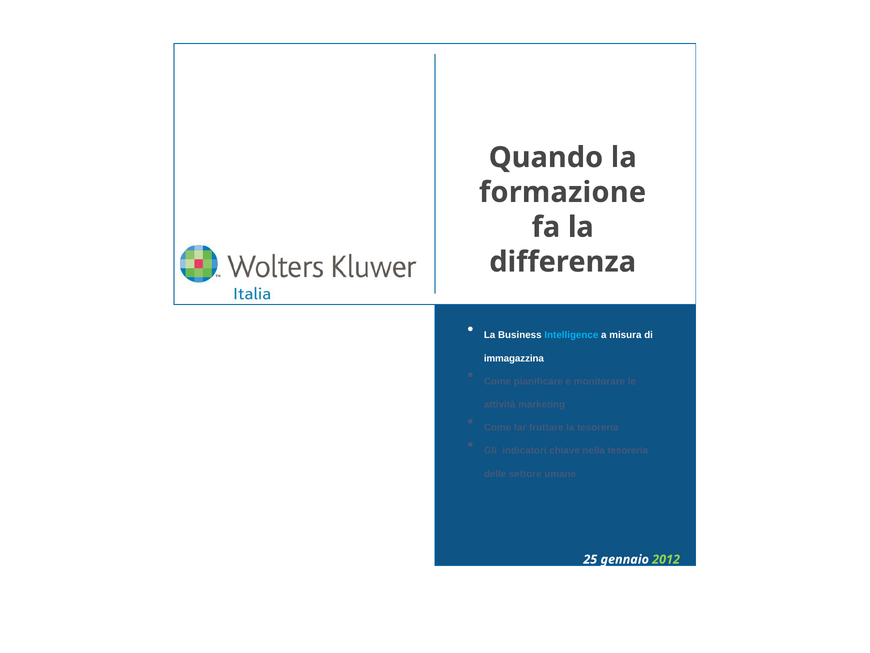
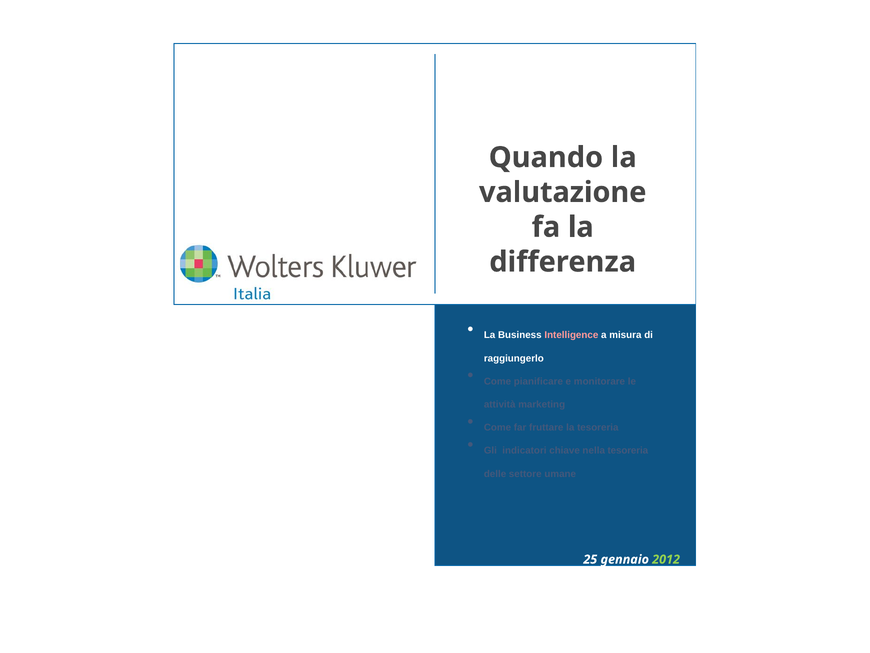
formazione: formazione -> valutazione
Intelligence colour: light blue -> pink
immagazzina: immagazzina -> raggiungerlo
